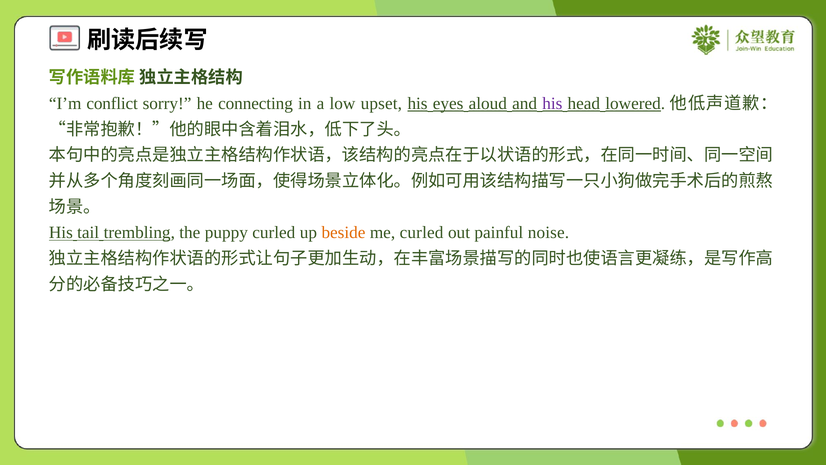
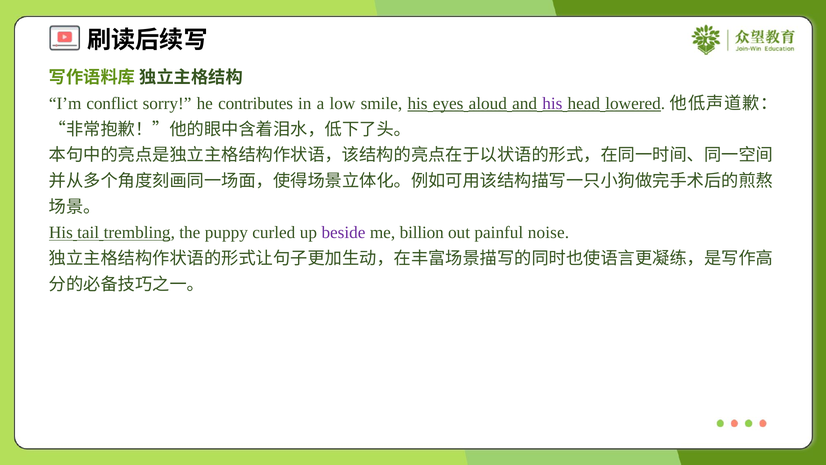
connecting: connecting -> contributes
upset: upset -> smile
beside colour: orange -> purple
me curled: curled -> billion
